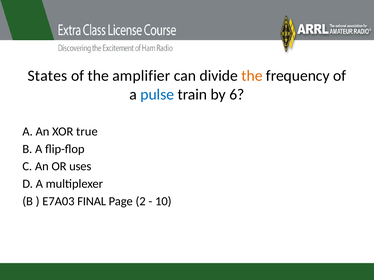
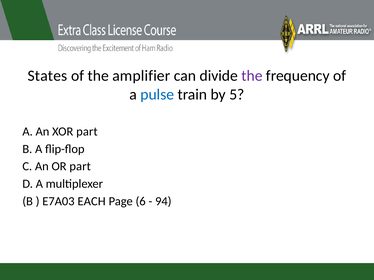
the at (252, 76) colour: orange -> purple
6: 6 -> 5
XOR true: true -> part
OR uses: uses -> part
FINAL: FINAL -> EACH
2: 2 -> 6
10: 10 -> 94
